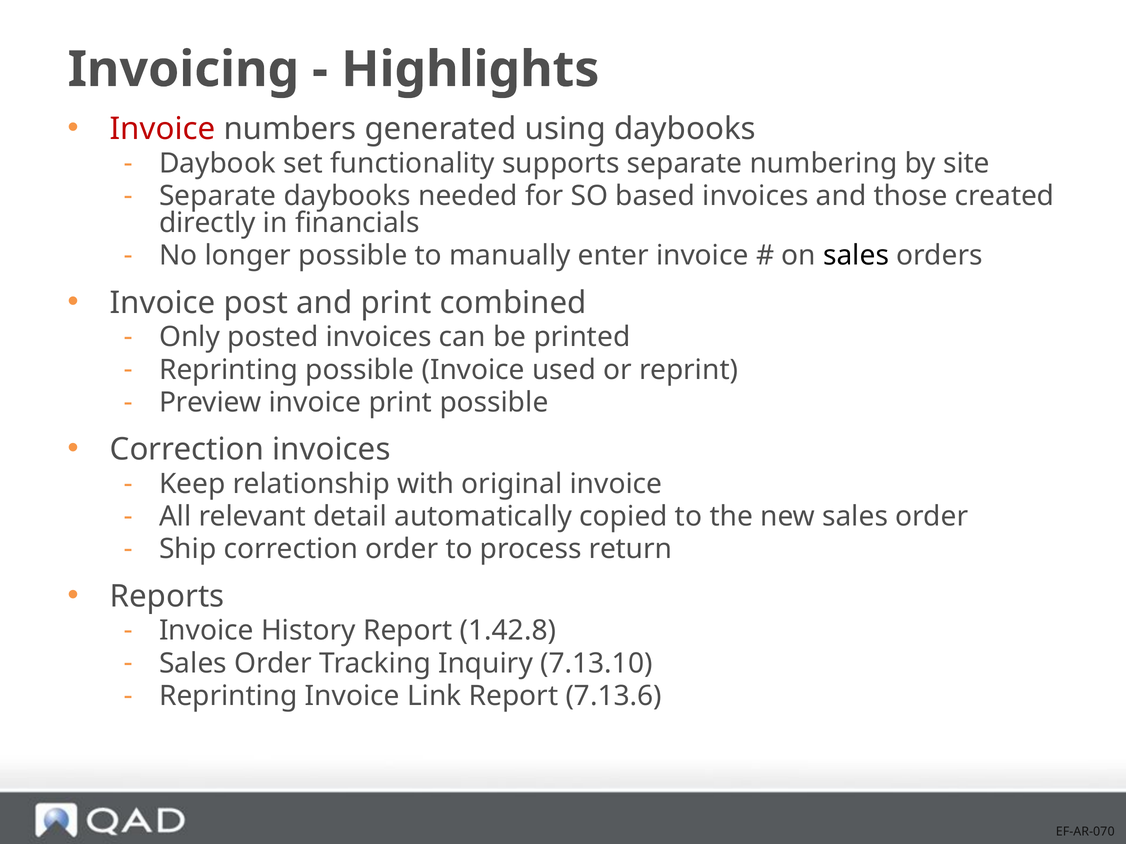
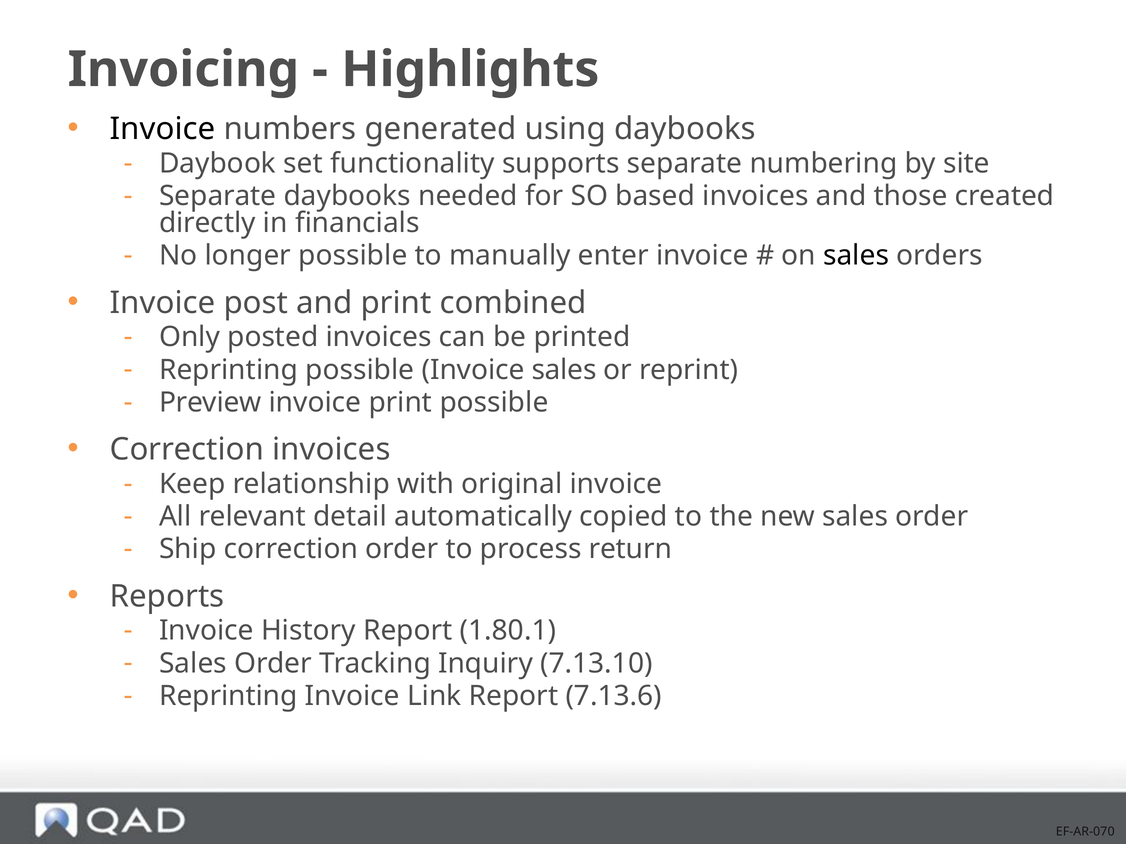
Invoice at (163, 129) colour: red -> black
Invoice used: used -> sales
1.42.8: 1.42.8 -> 1.80.1
